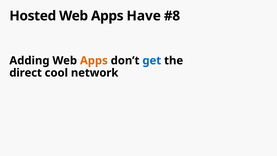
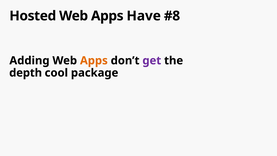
get colour: blue -> purple
direct: direct -> depth
network: network -> package
